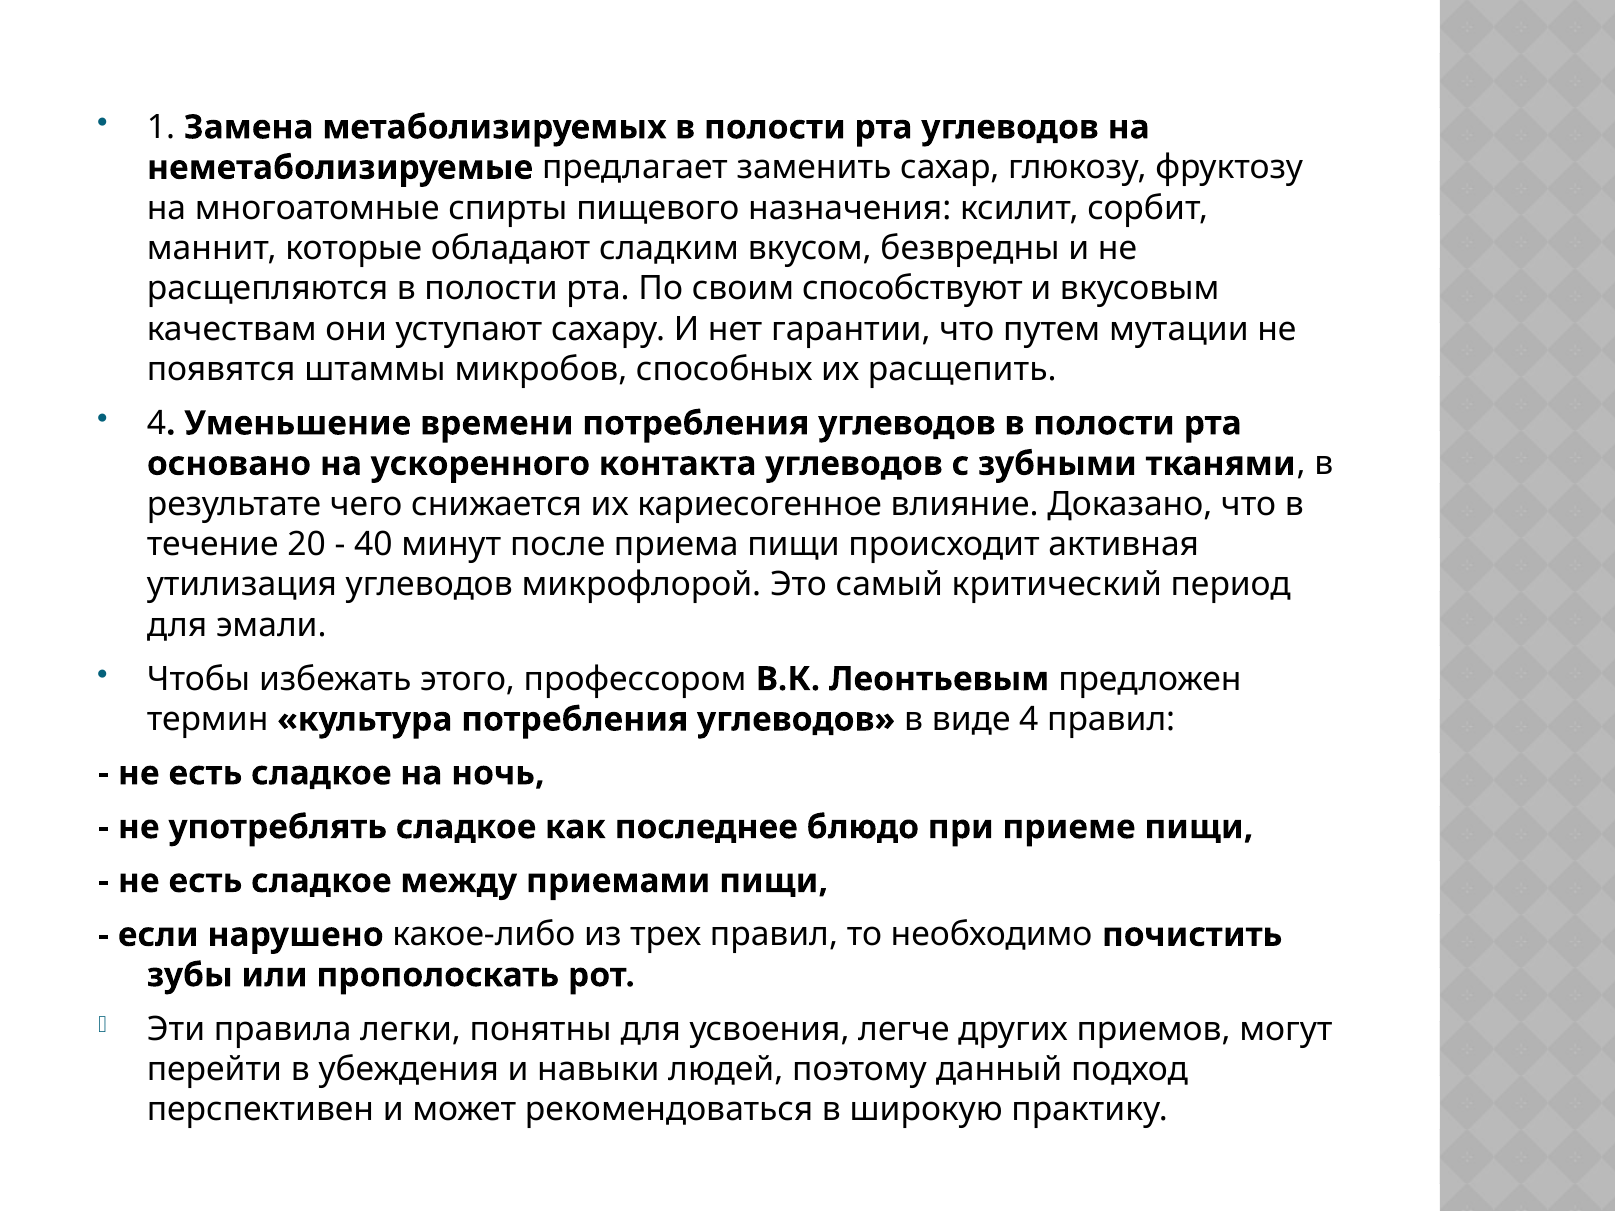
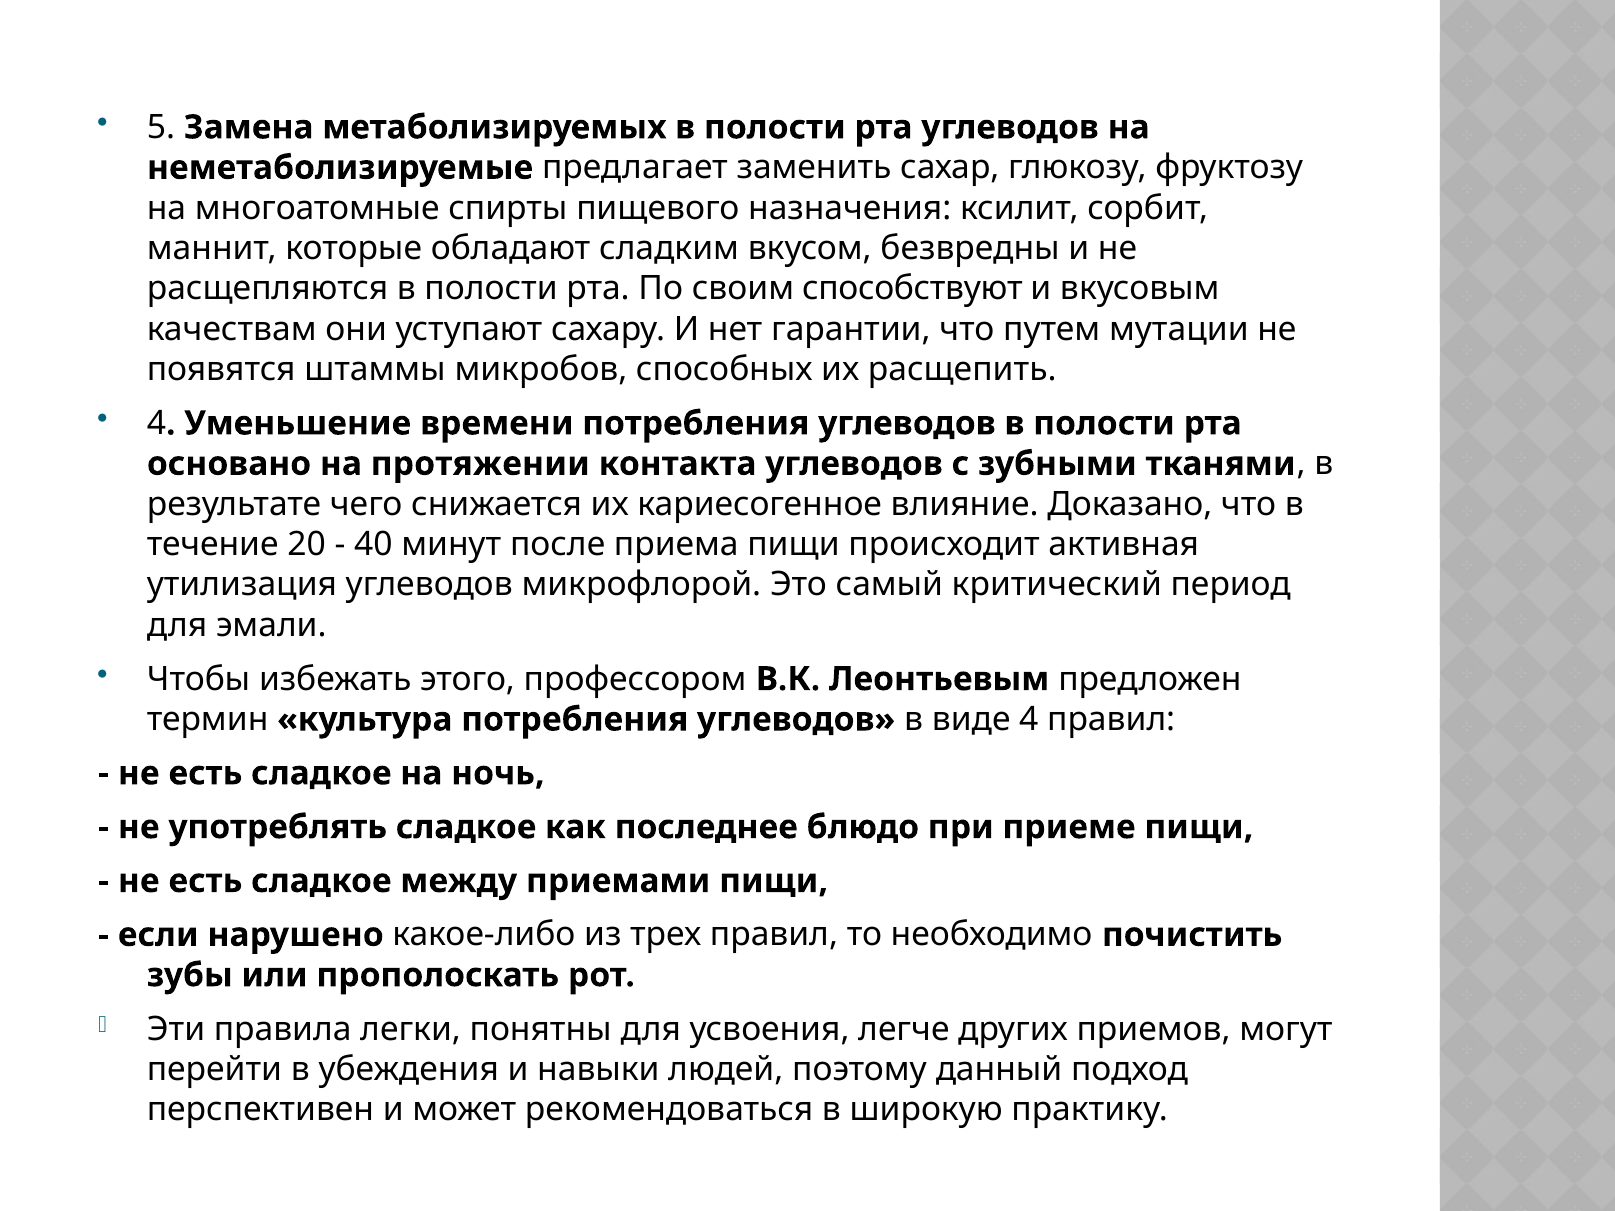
1: 1 -> 5
ускоренного: ускоренного -> протяжении
